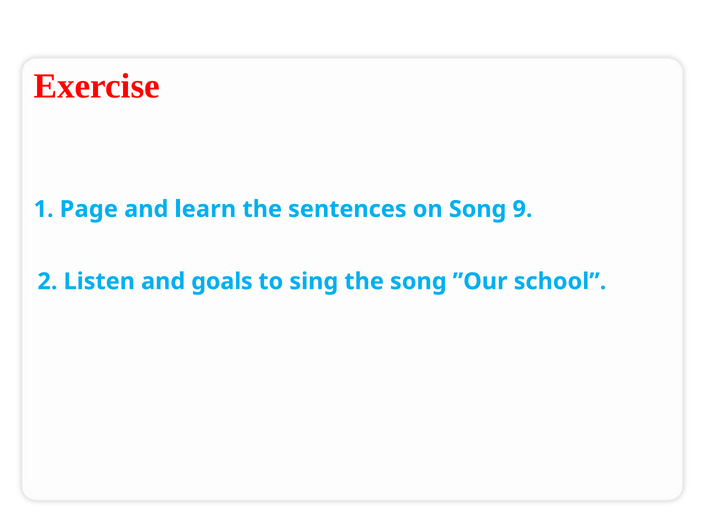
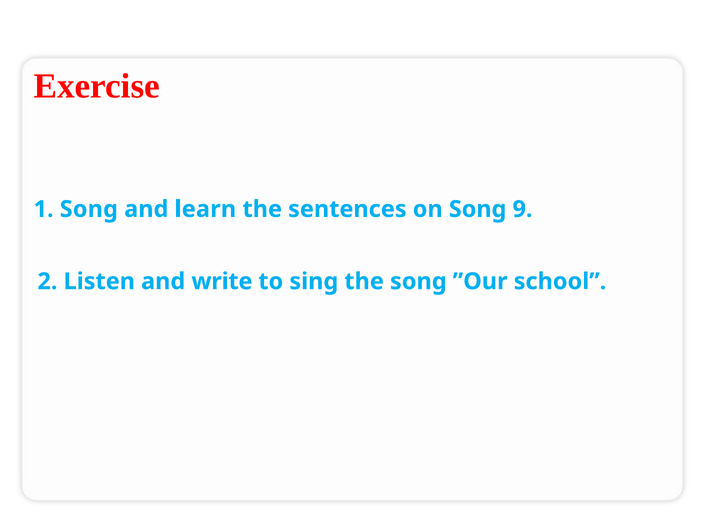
1 Page: Page -> Song
goals: goals -> write
